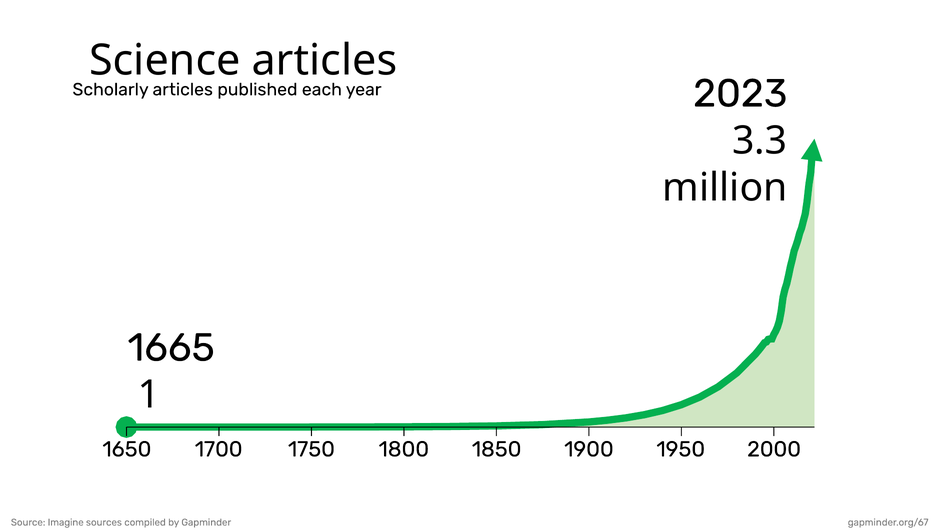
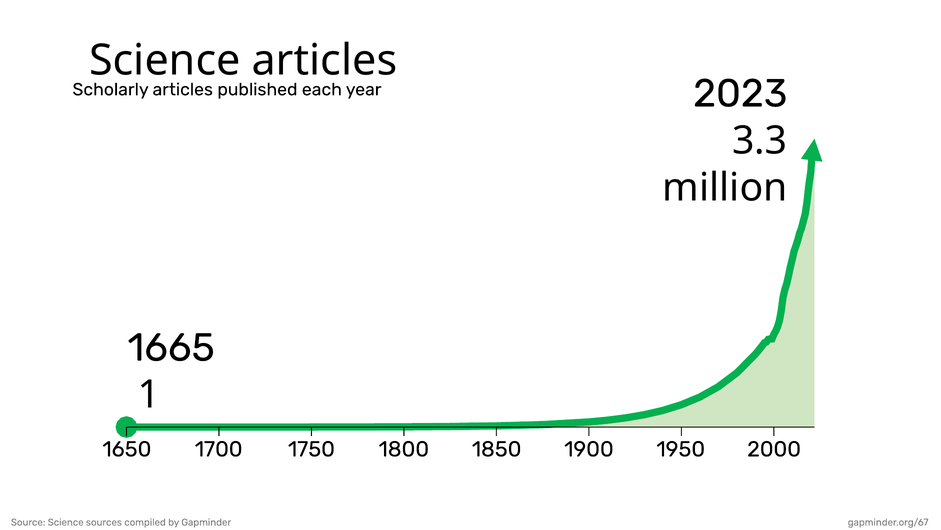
Source Imagine: Imagine -> Science
